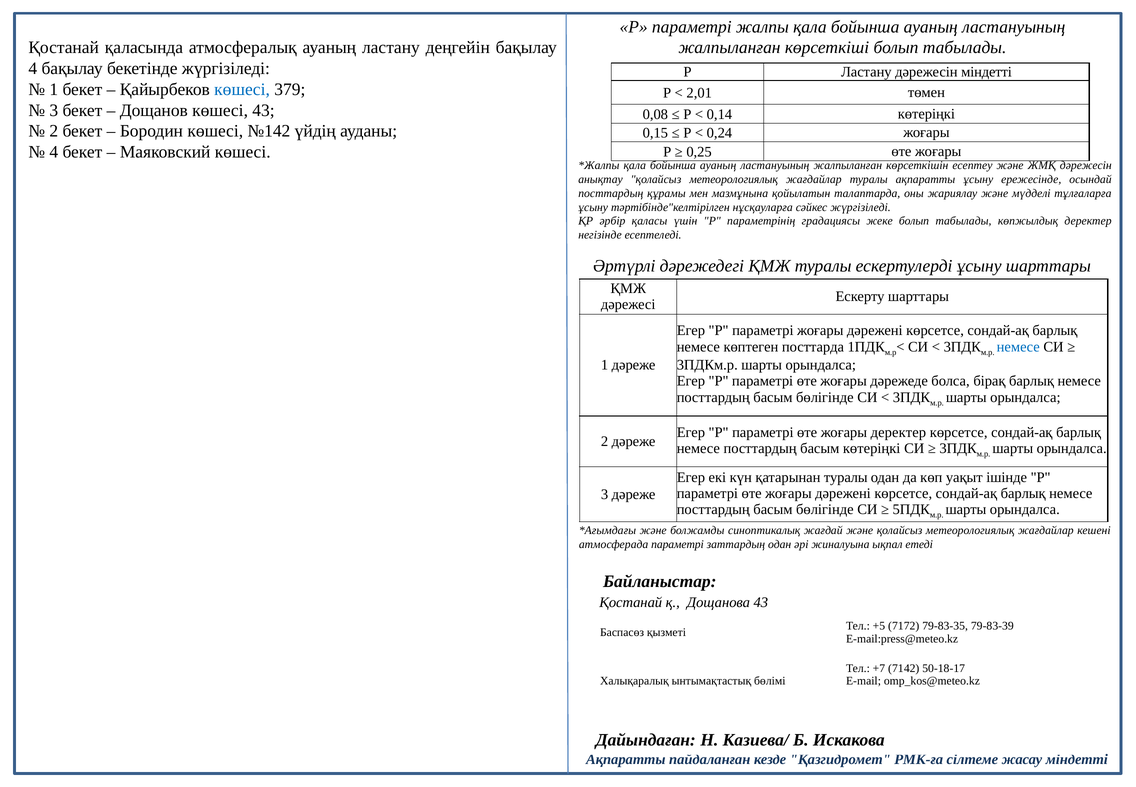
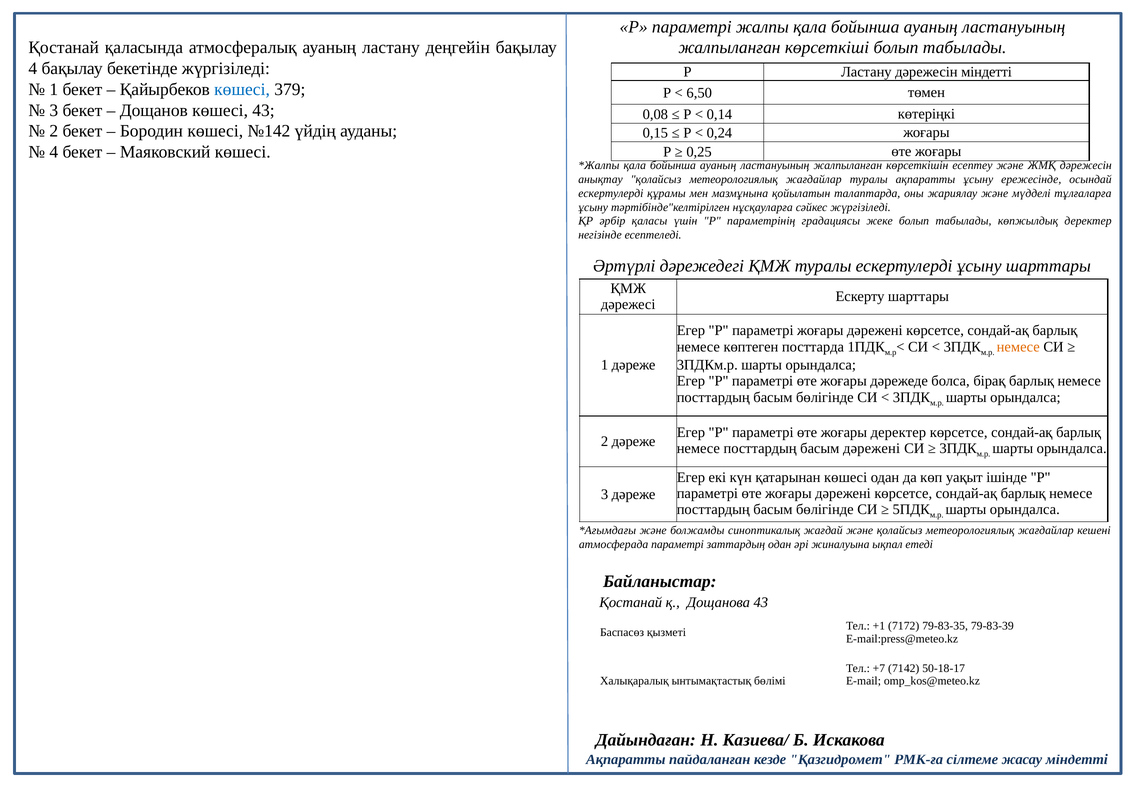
2,01: 2,01 -> 6,50
посттардың at (611, 193): посттардың -> ескертулерді
немесе at (1018, 346) colour: blue -> orange
басым көтеріңкі: көтеріңкі -> дәрежені
қатарынан туралы: туралы -> көшесі
+5: +5 -> +1
